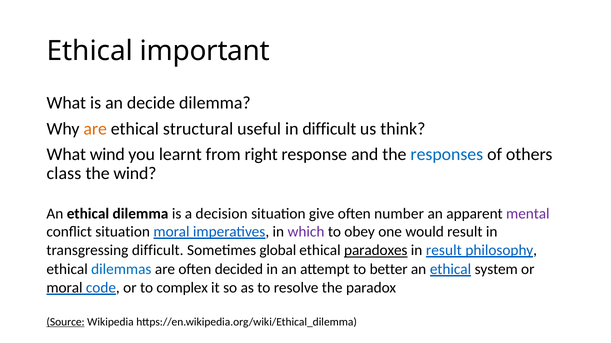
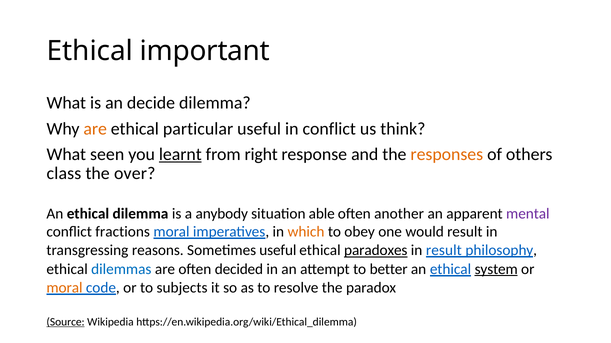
structural: structural -> particular
in difficult: difficult -> conflict
What wind: wind -> seen
learnt underline: none -> present
responses colour: blue -> orange
the wind: wind -> over
decision: decision -> anybody
give: give -> able
number: number -> another
conflict situation: situation -> fractions
which colour: purple -> orange
transgressing difficult: difficult -> reasons
Sometimes global: global -> useful
system underline: none -> present
moral at (65, 288) colour: black -> orange
complex: complex -> subjects
